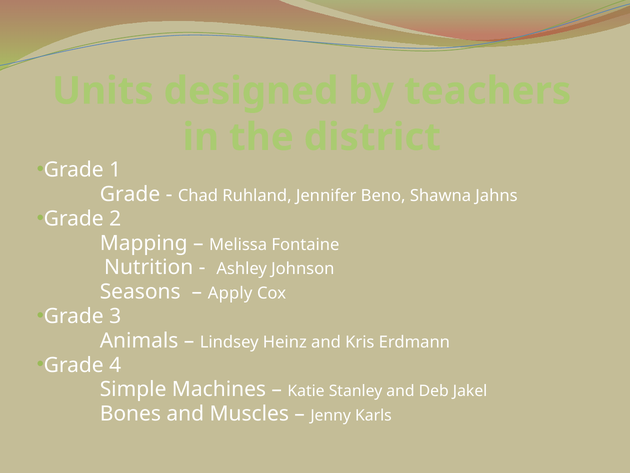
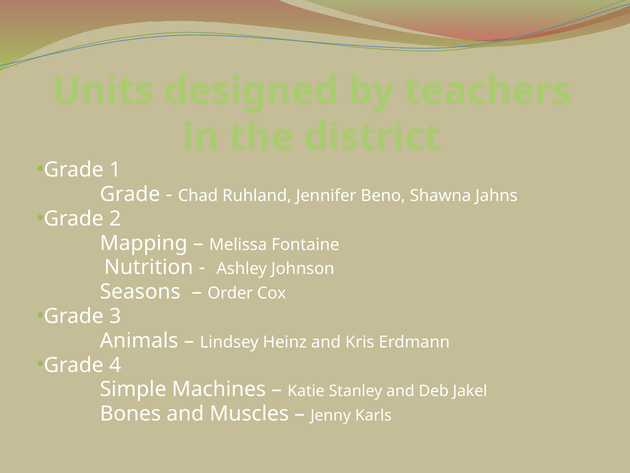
Apply: Apply -> Order
